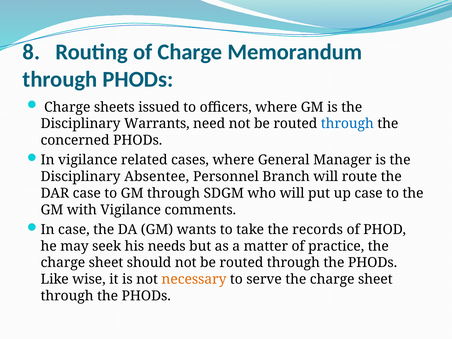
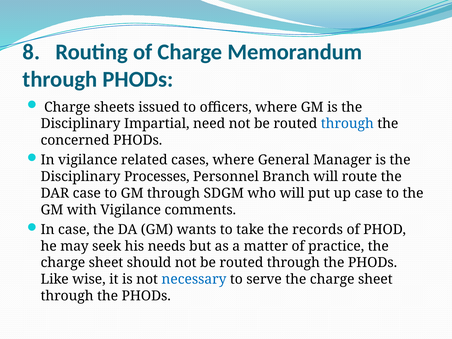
Warrants: Warrants -> Impartial
Absentee: Absentee -> Processes
necessary colour: orange -> blue
